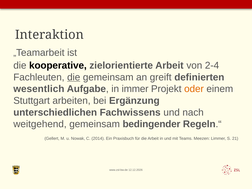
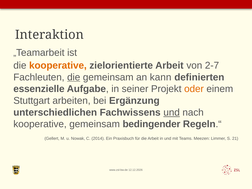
kooperative at (58, 65) colour: black -> orange
2-4: 2-4 -> 2-7
greift: greift -> kann
wesentlich: wesentlich -> essenzielle
immer: immer -> seiner
und at (172, 112) underline: none -> present
weitgehend at (40, 124): weitgehend -> kooperative
